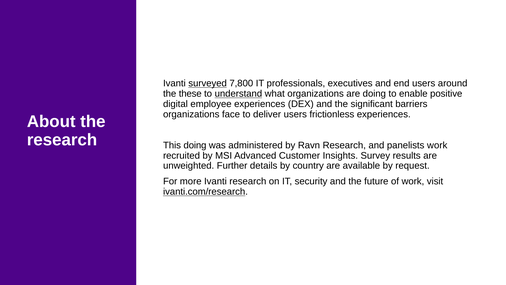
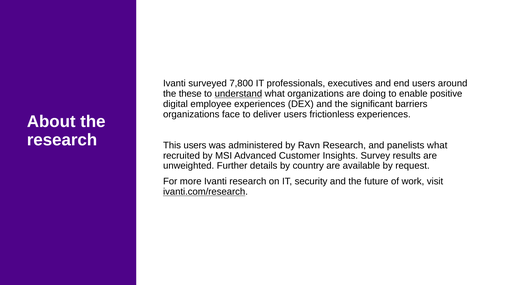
surveyed underline: present -> none
This doing: doing -> users
panelists work: work -> what
